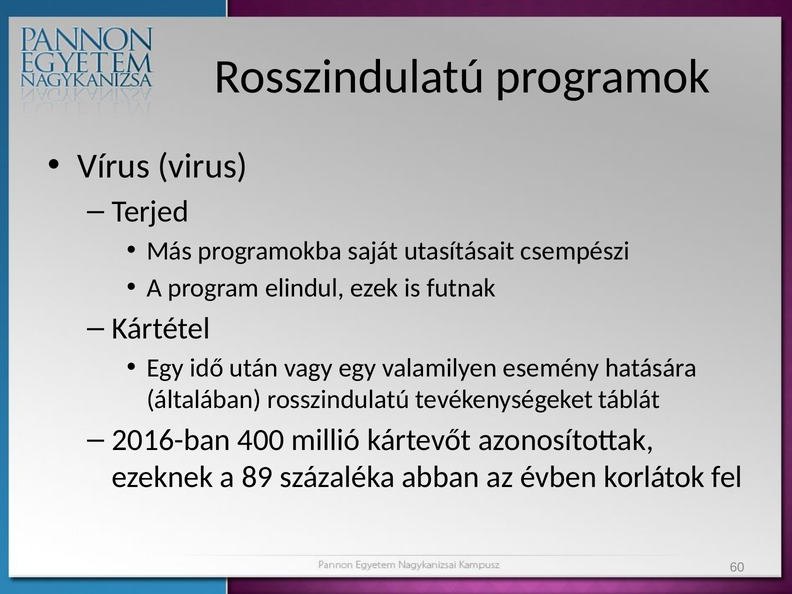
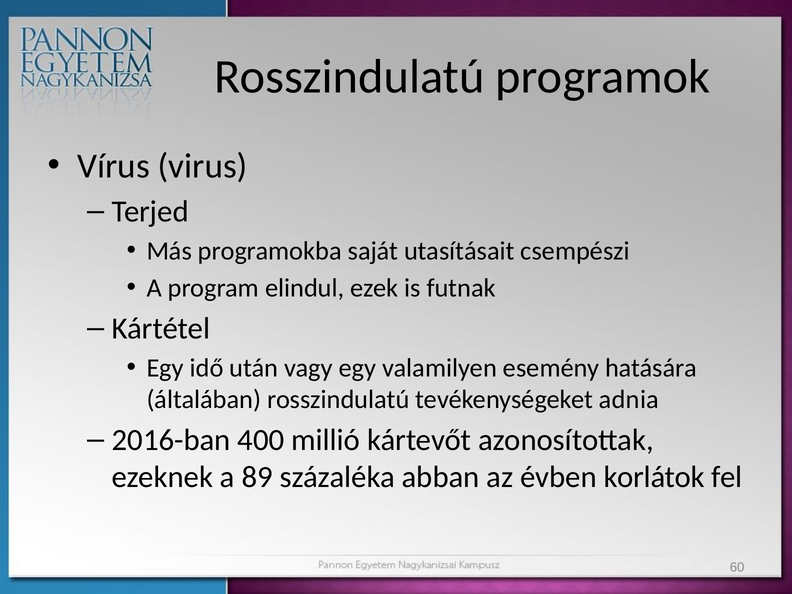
táblát: táblát -> adnia
